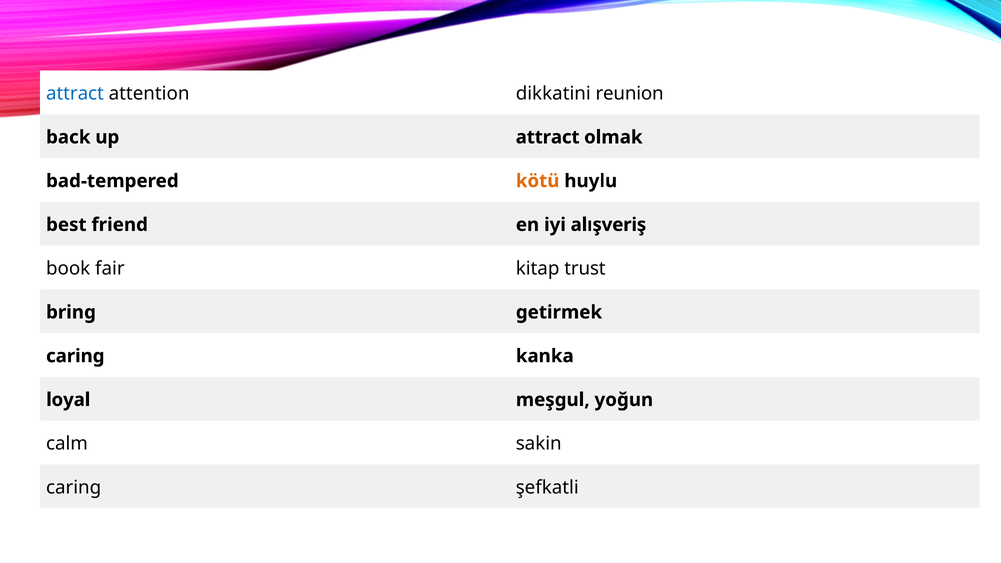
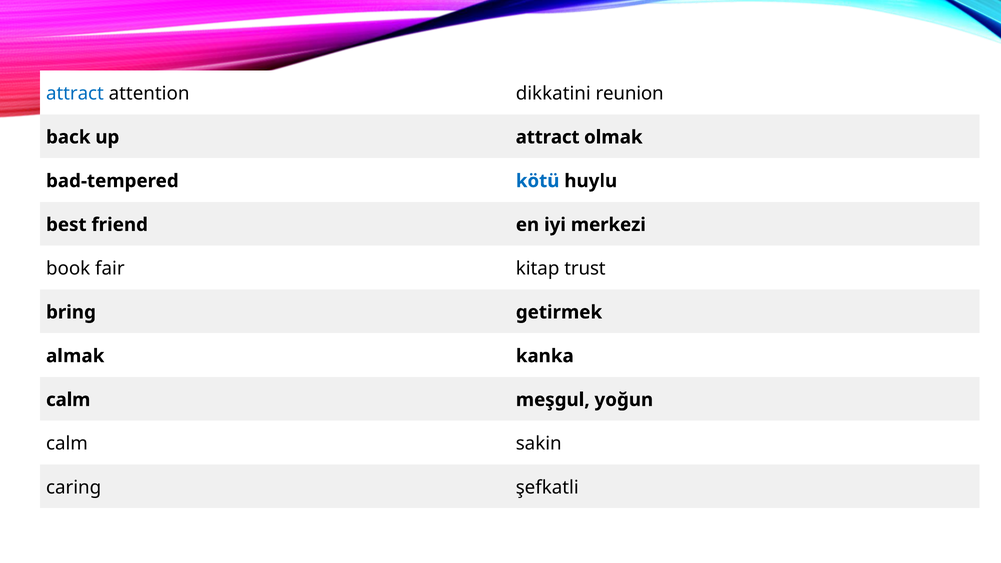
kötü colour: orange -> blue
alışveriş: alışveriş -> merkezi
caring at (75, 356): caring -> almak
loyal at (68, 400): loyal -> calm
